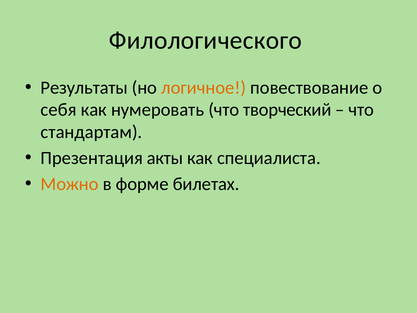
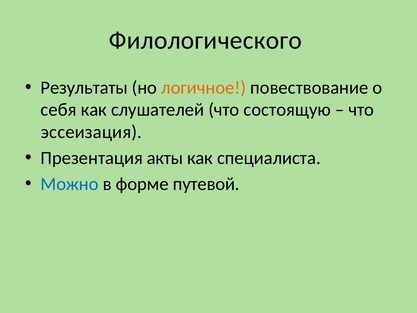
нумеровать: нумеровать -> слушателей
творческий: творческий -> состоящую
стандартам: стандартам -> эссеизация
Можно colour: orange -> blue
билетах: билетах -> путевой
